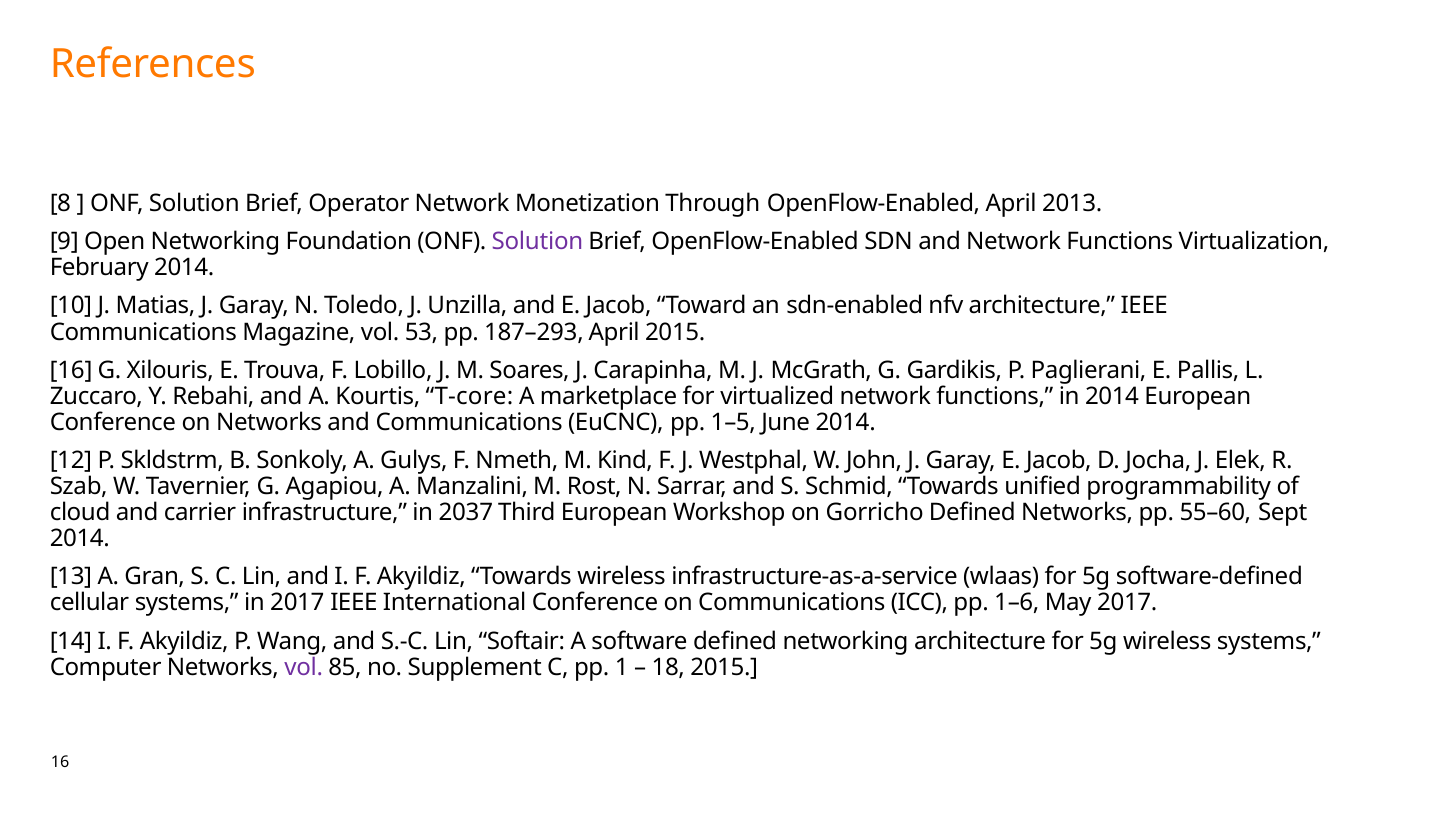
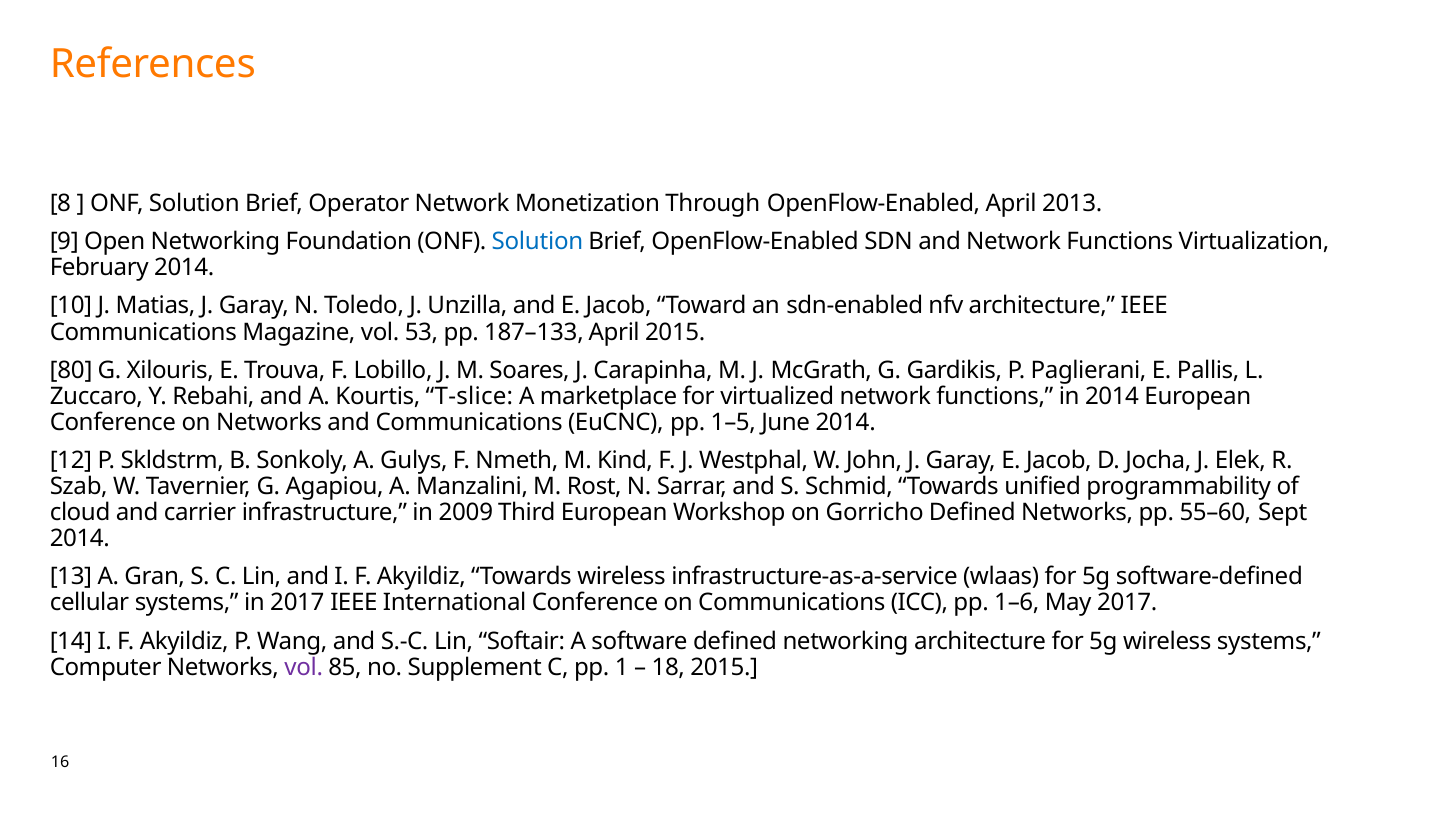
Solution at (538, 242) colour: purple -> blue
187–293: 187–293 -> 187–133
16 at (71, 371): 16 -> 80
T-core: T-core -> T-slice
2037: 2037 -> 2009
